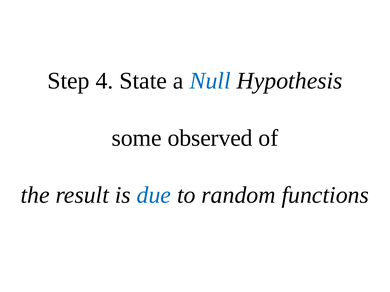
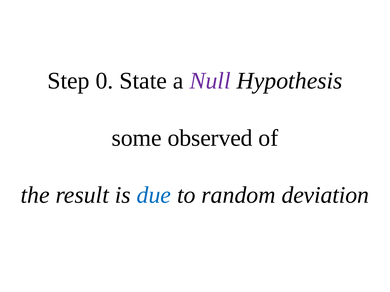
4: 4 -> 0
Null colour: blue -> purple
functions: functions -> deviation
